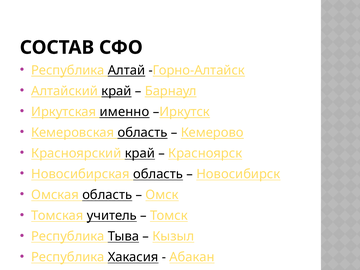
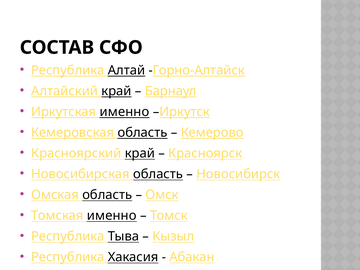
Томская учитель: учитель -> именно
